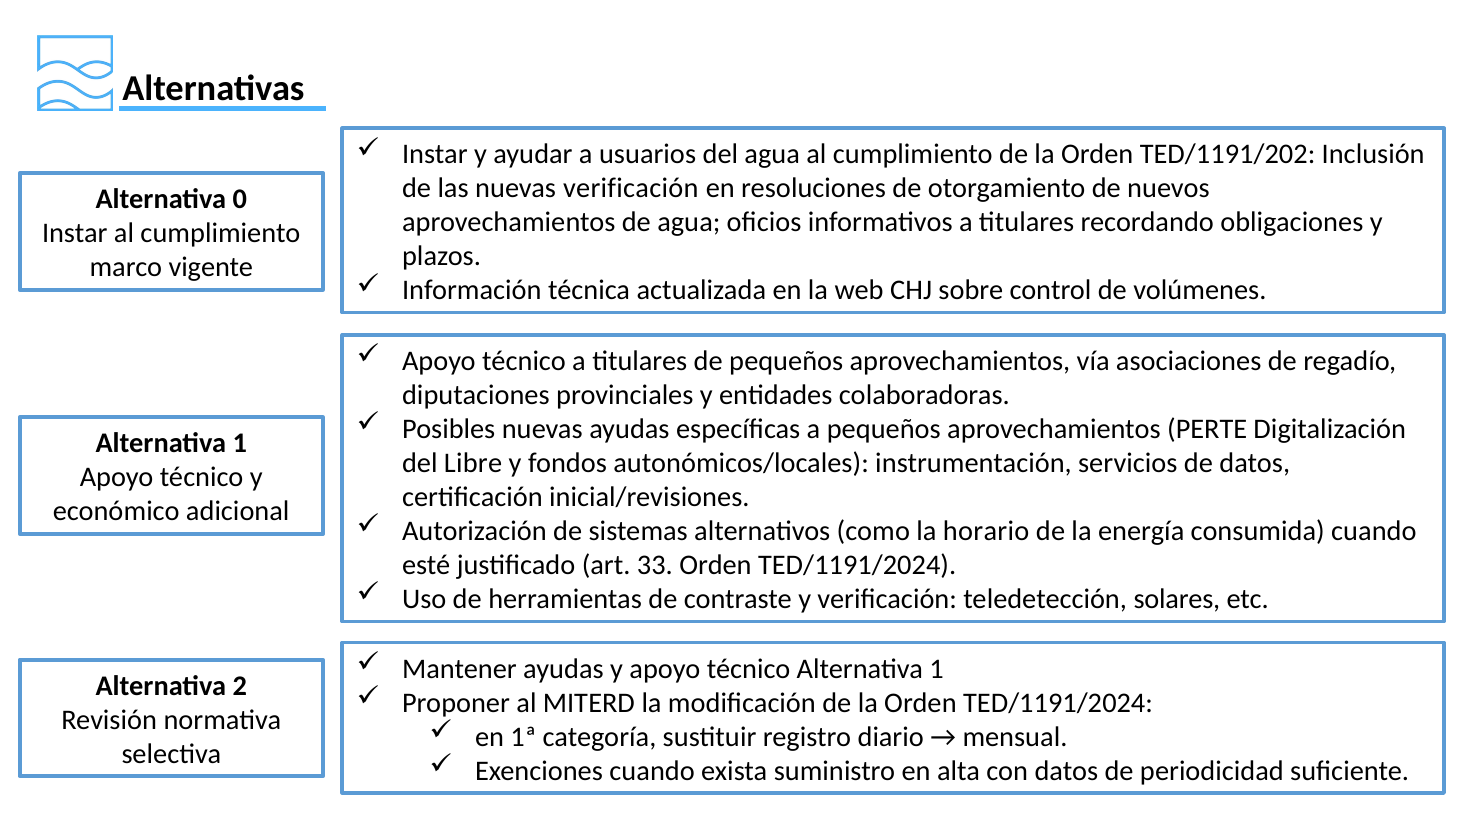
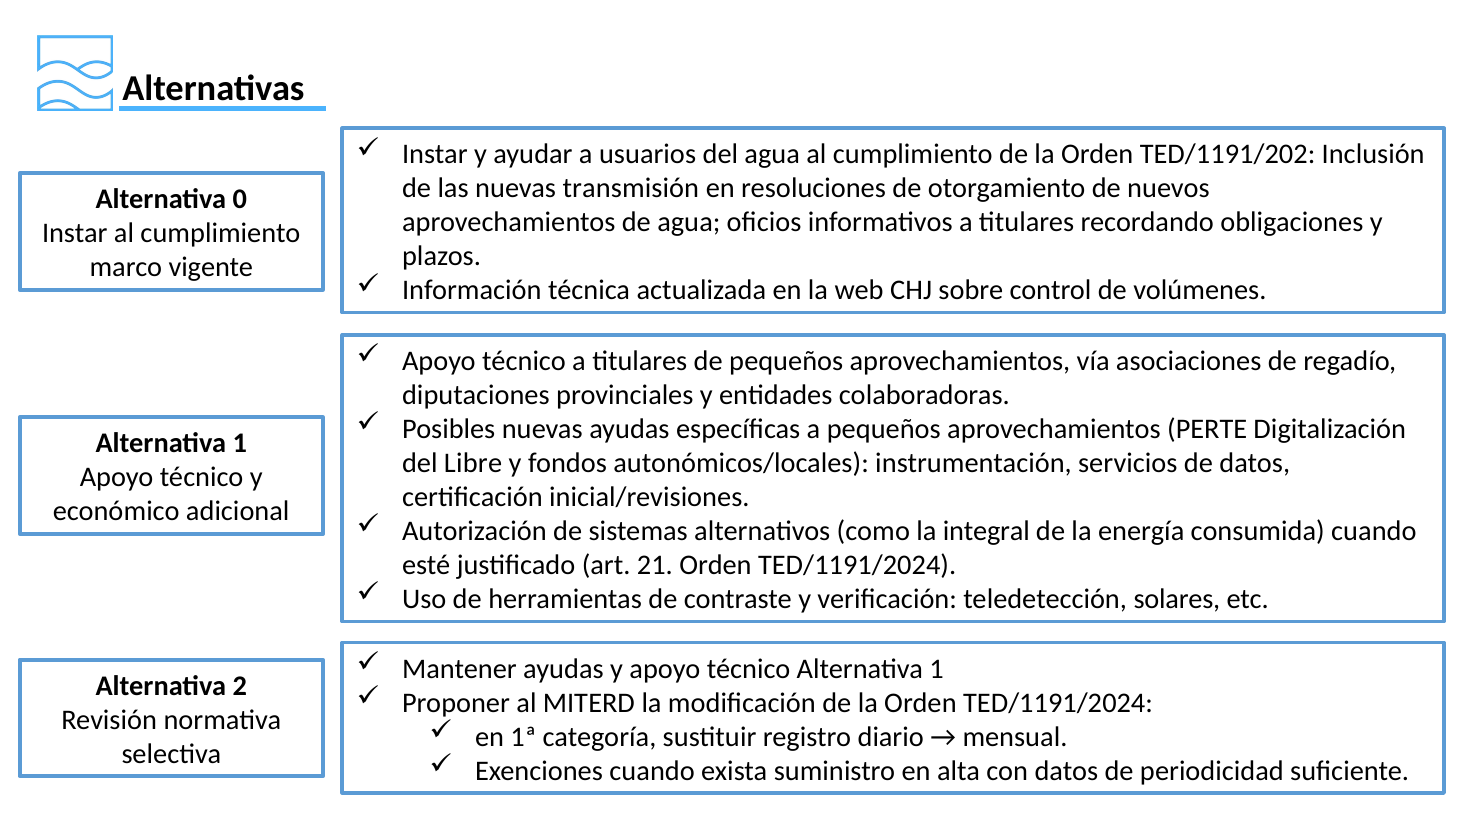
nuevas verificación: verificación -> transmisión
horario: horario -> integral
33: 33 -> 21
